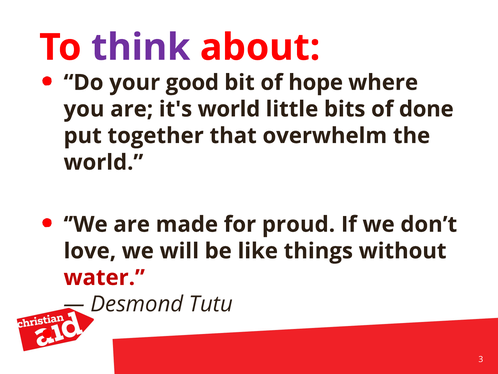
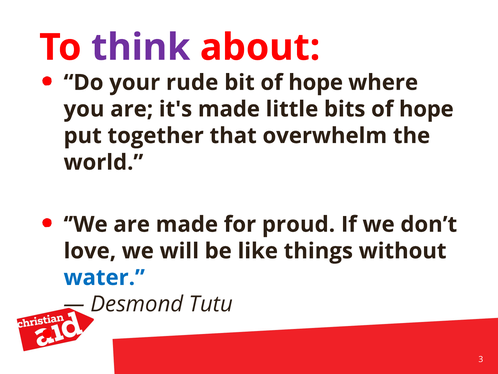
good: good -> rude
it's world: world -> made
bits of done: done -> hope
water colour: red -> blue
